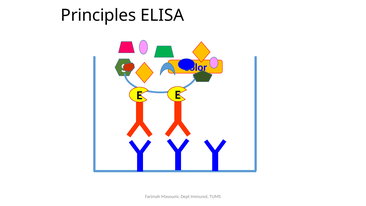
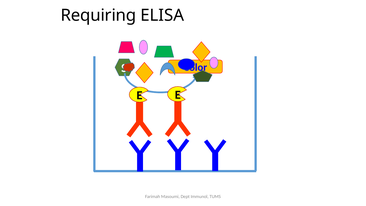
Principles: Principles -> Requiring
